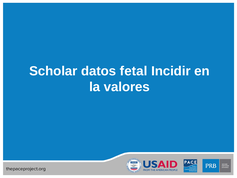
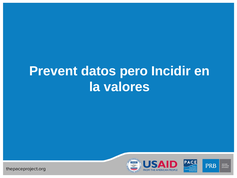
Scholar: Scholar -> Prevent
fetal: fetal -> pero
